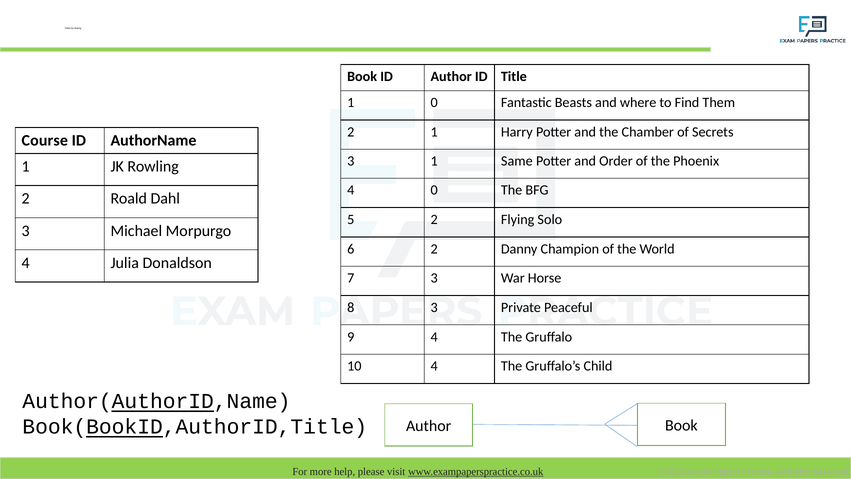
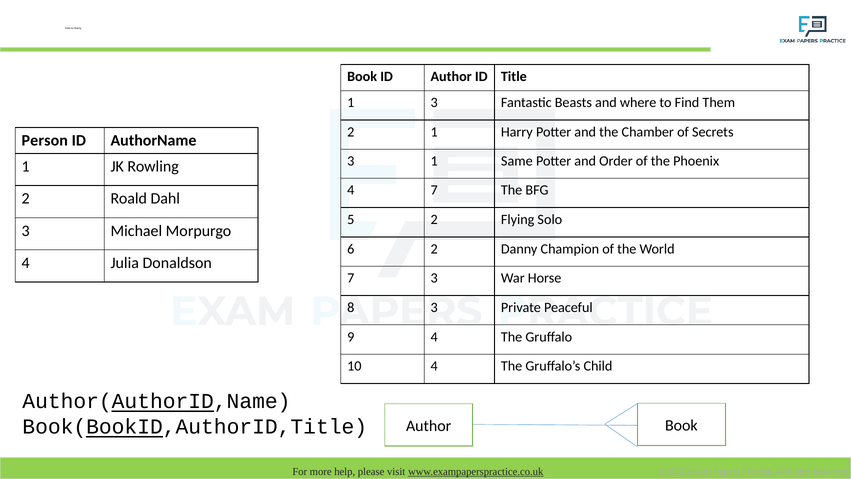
1 0: 0 -> 3
Course: Course -> Person
4 0: 0 -> 7
